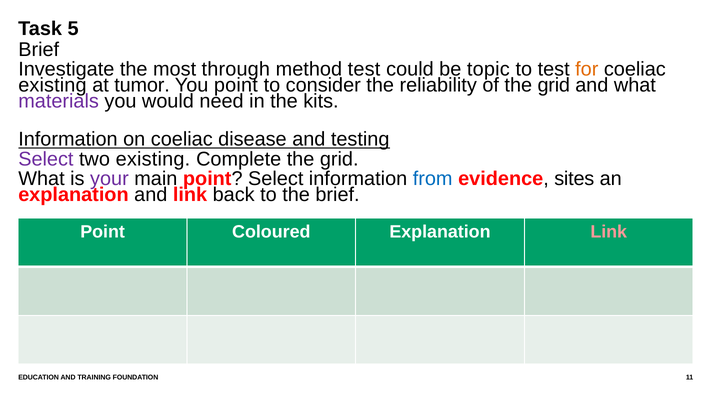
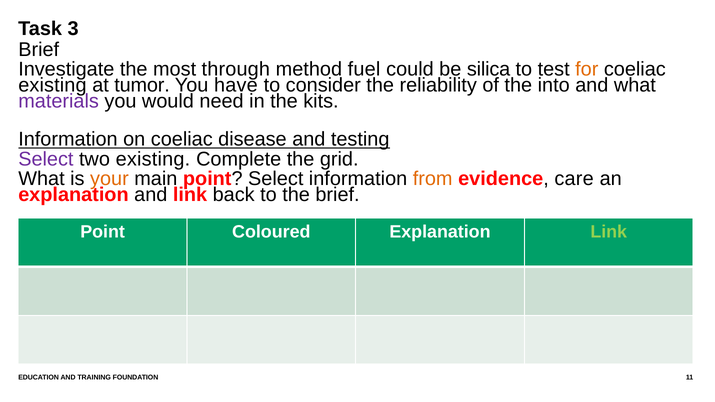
5: 5 -> 3
method test: test -> fuel
topic: topic -> silica
You point: point -> have
of the grid: grid -> into
your colour: purple -> orange
from colour: blue -> orange
sites: sites -> care
Link at (609, 232) colour: pink -> light green
